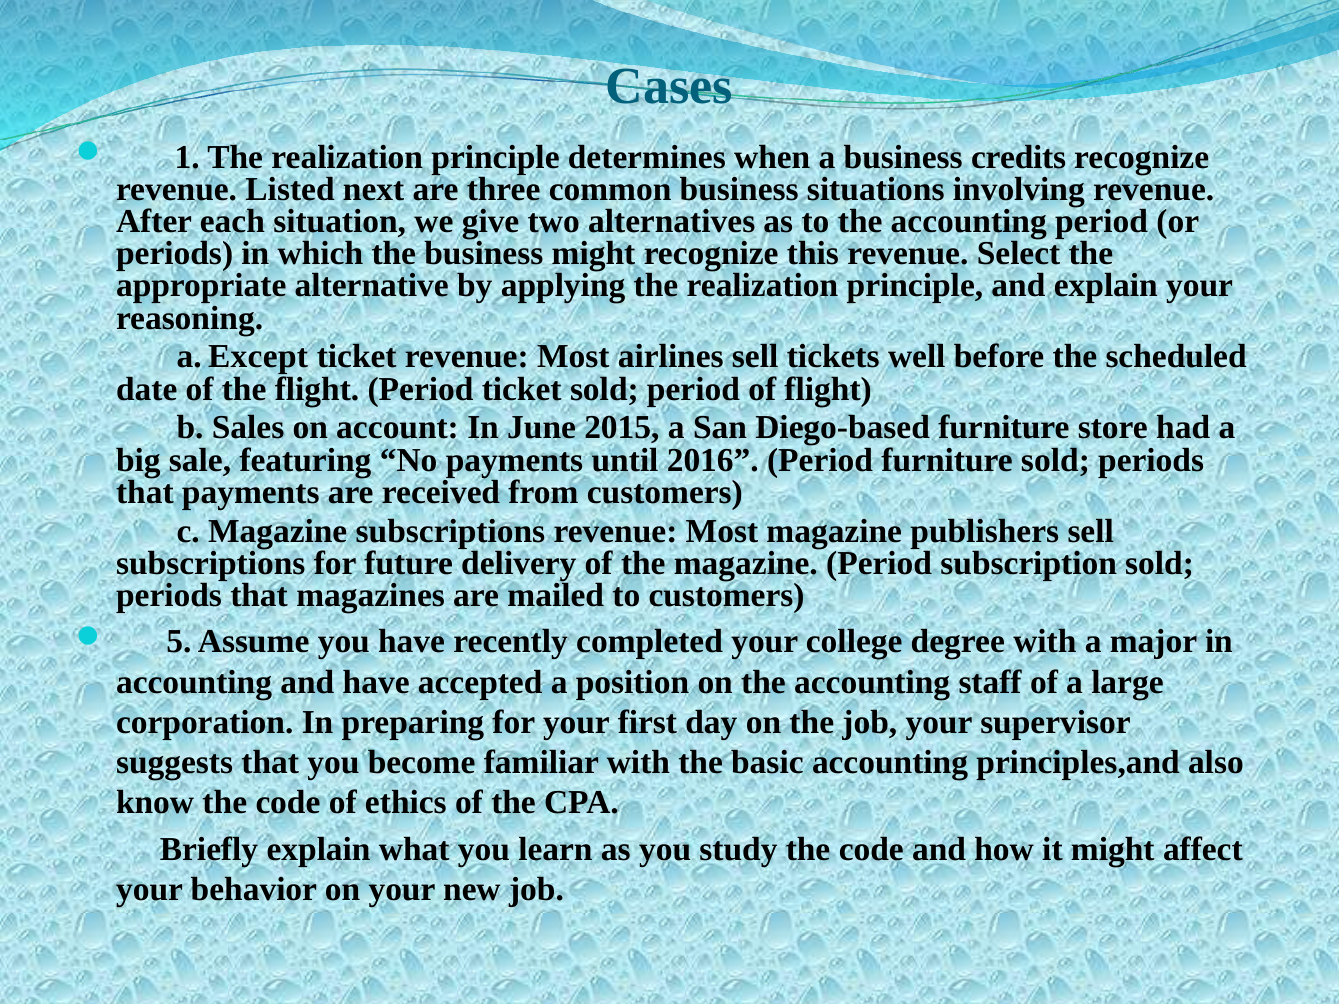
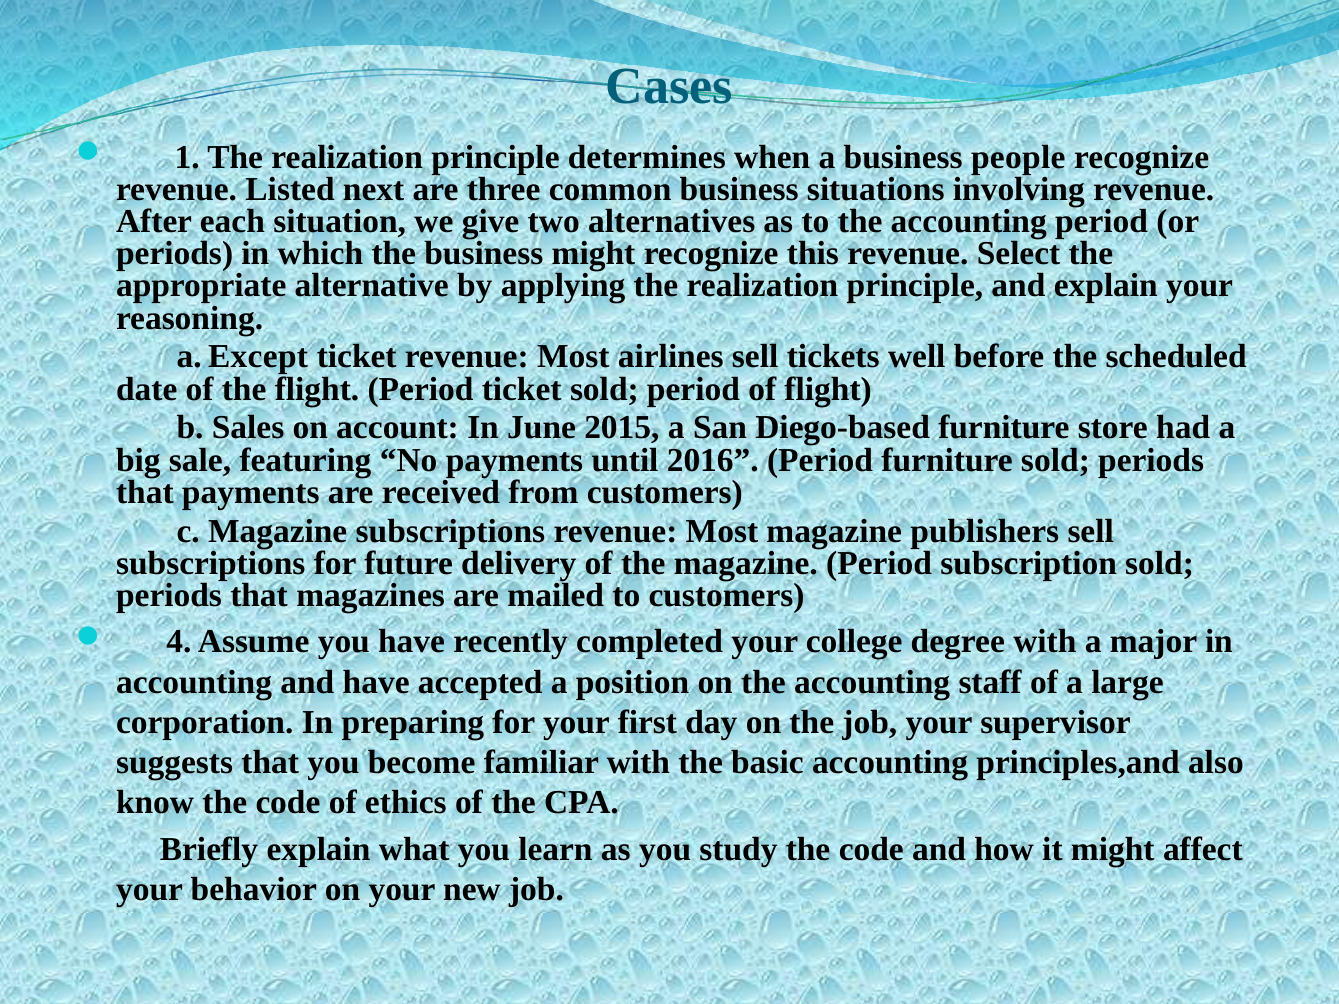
credits: credits -> people
5: 5 -> 4
